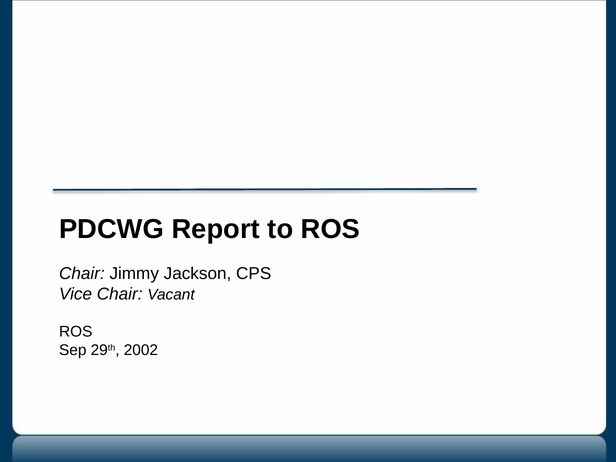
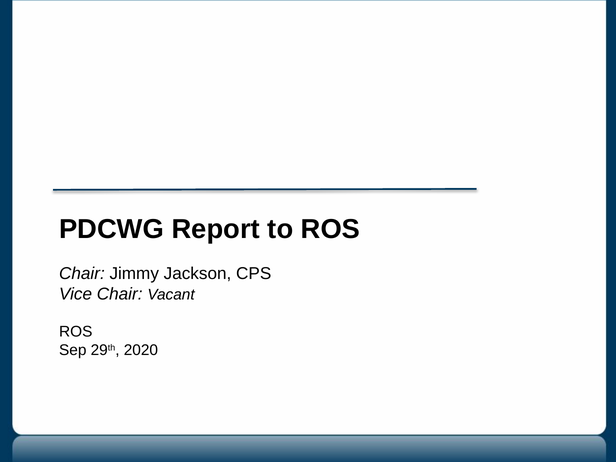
2002: 2002 -> 2020
